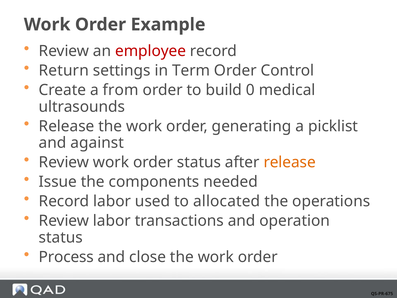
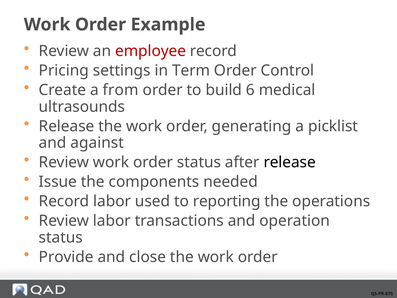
Return: Return -> Pricing
0: 0 -> 6
release at (290, 162) colour: orange -> black
allocated: allocated -> reporting
Process: Process -> Provide
